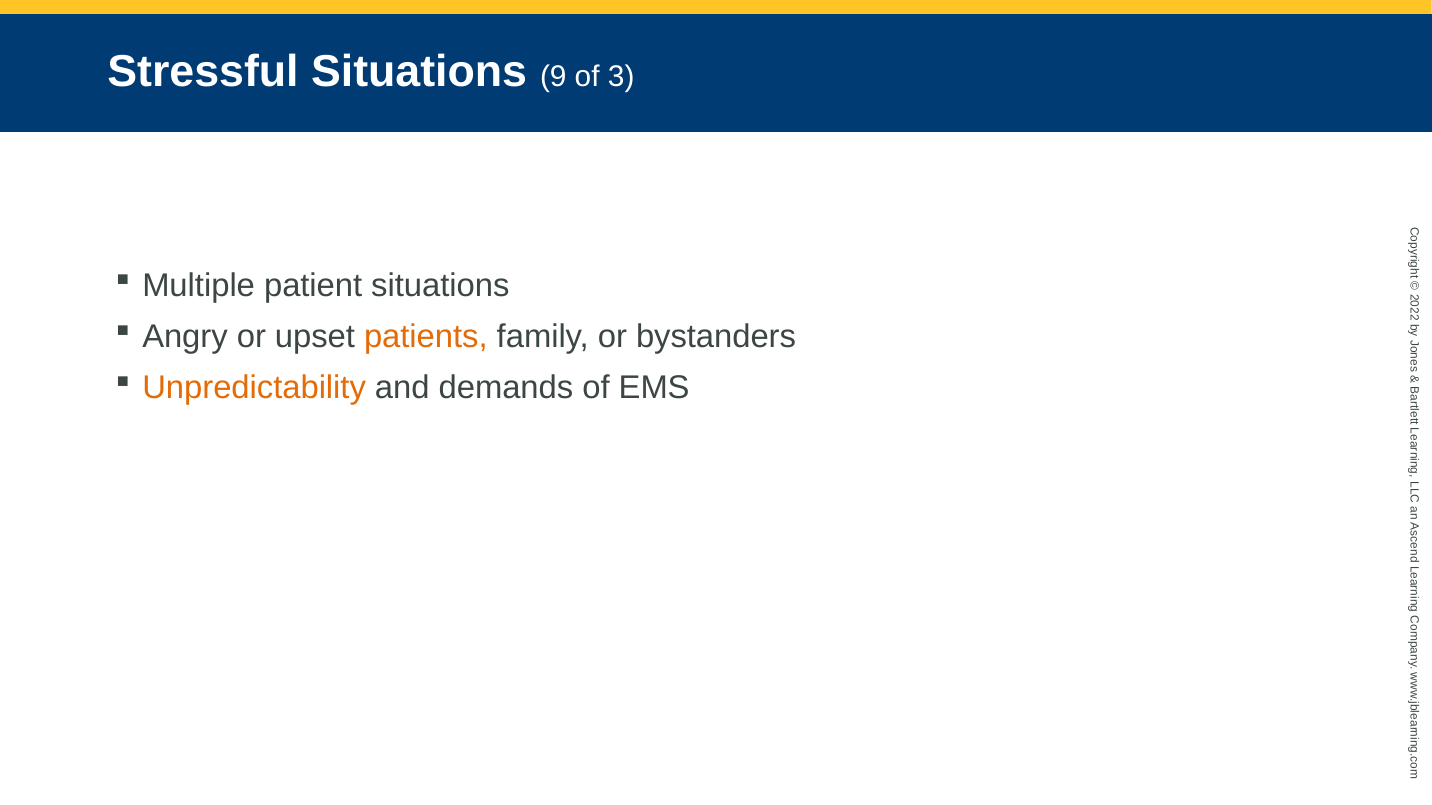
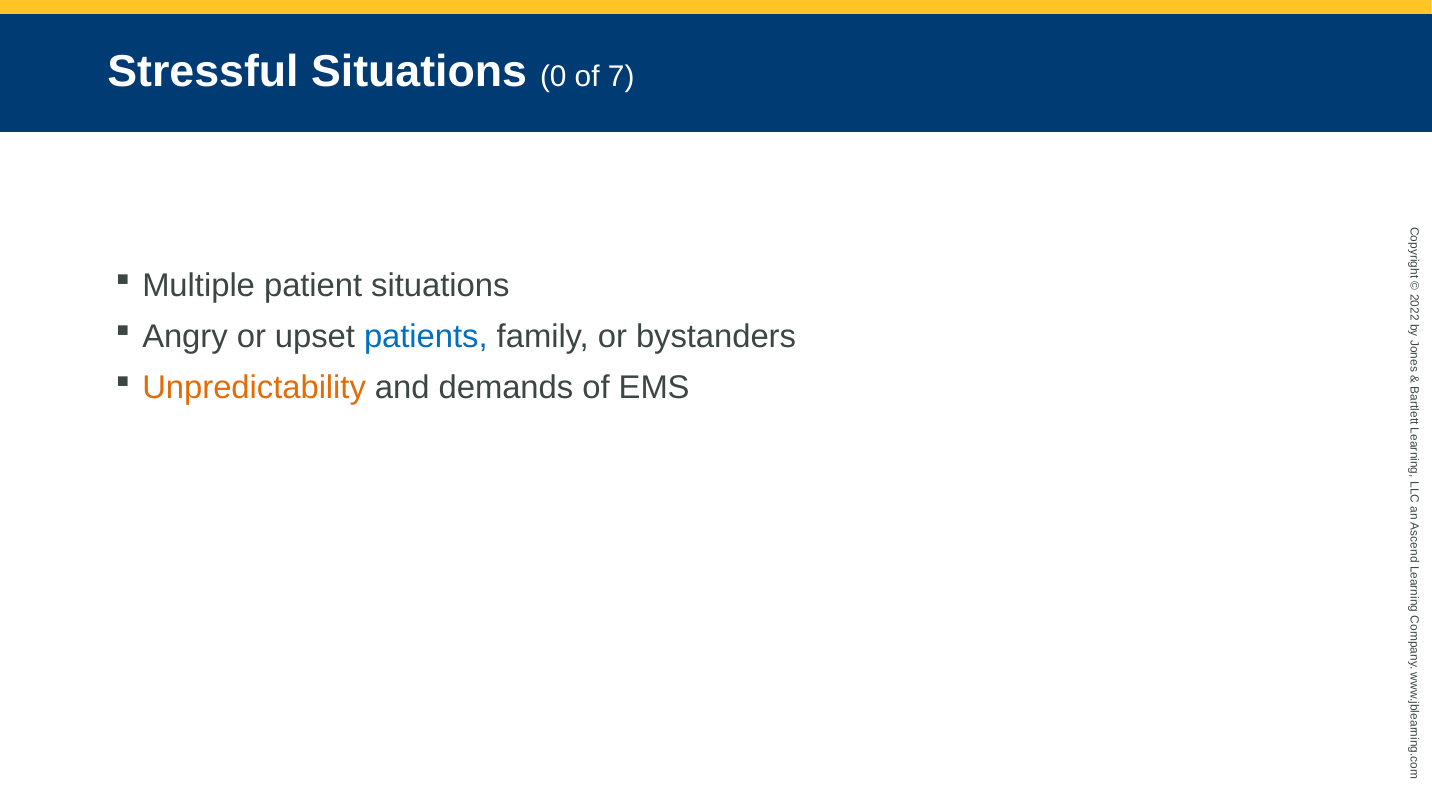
Situations 9: 9 -> 0
3: 3 -> 7
patients colour: orange -> blue
